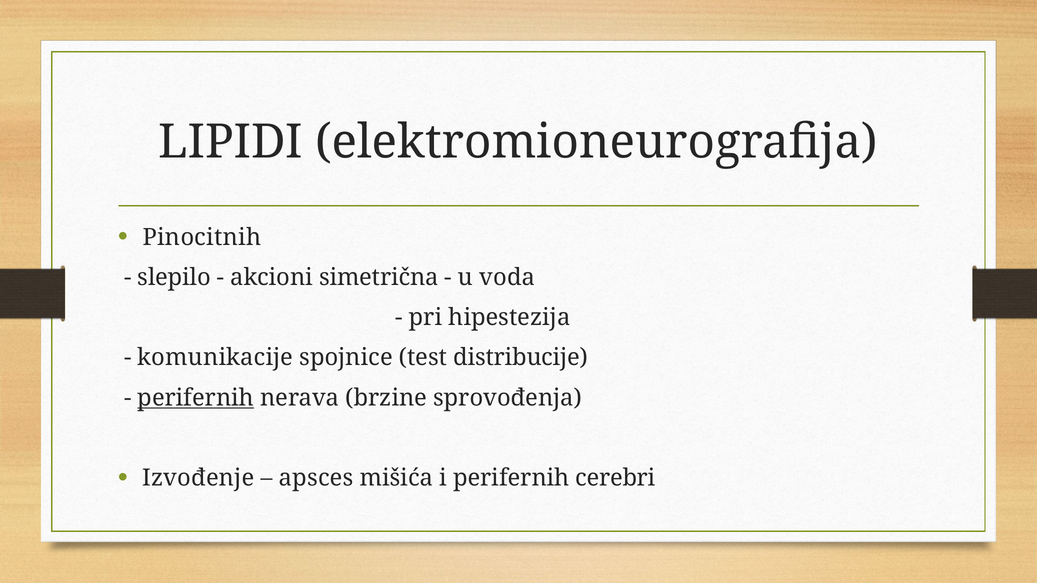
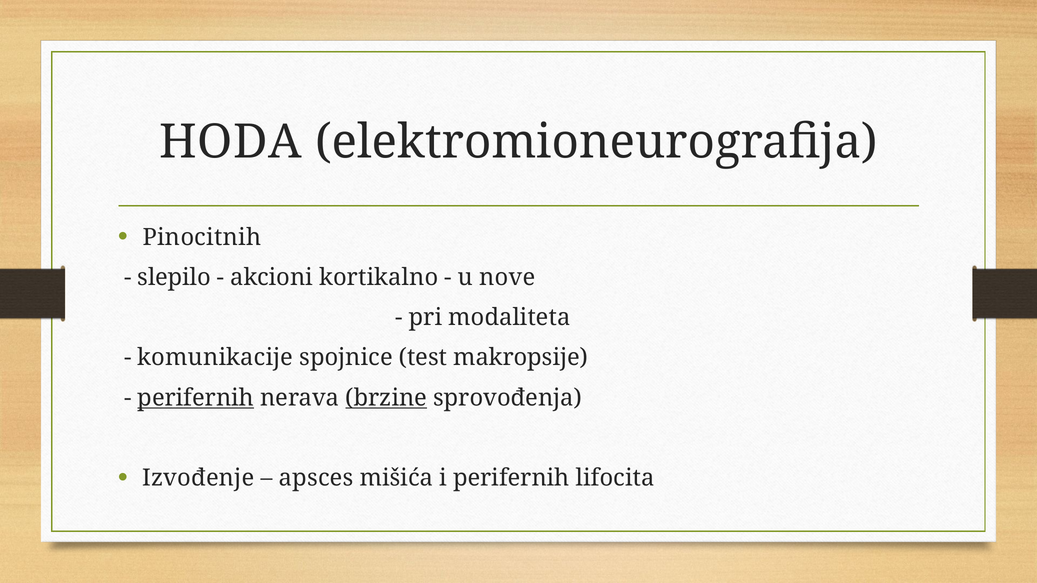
LIPIDI: LIPIDI -> HODA
simetrična: simetrična -> kortikalno
voda: voda -> nove
hipestezija: hipestezija -> modaliteta
distribucije: distribucije -> makropsije
brzine underline: none -> present
cerebri: cerebri -> lifocita
